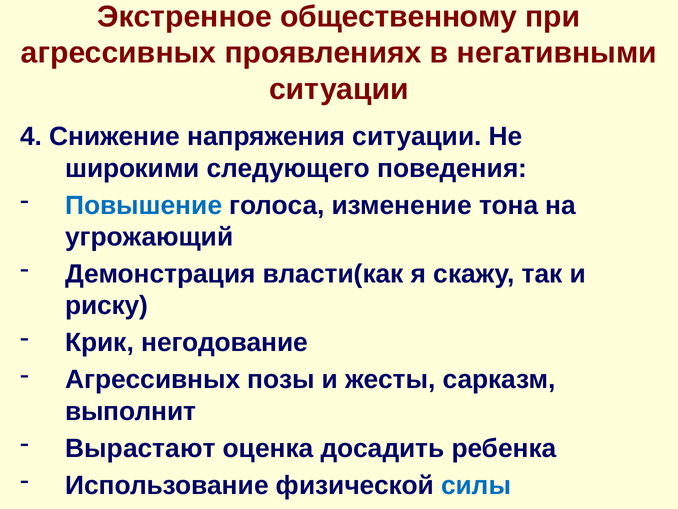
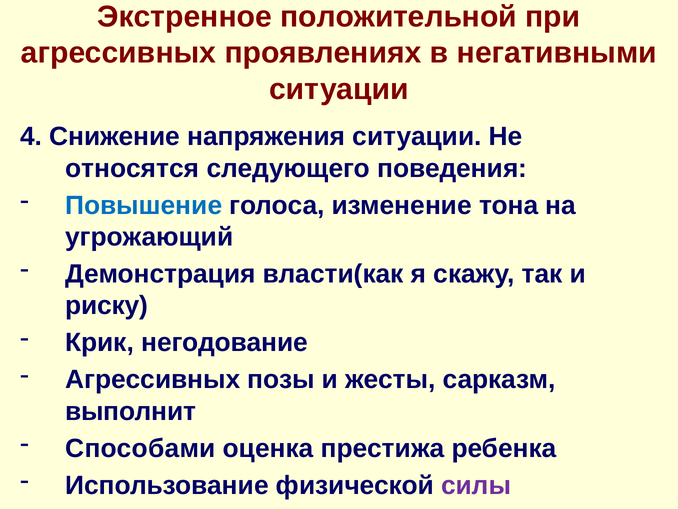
общественному: общественному -> положительной
широкими: широкими -> относятся
Вырастают: Вырастают -> Способами
досадить: досадить -> престижа
силы colour: blue -> purple
